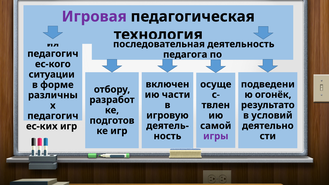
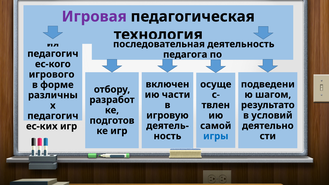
ситуации: ситуации -> игрового
огонёк: огонёк -> шагом
игры colour: purple -> blue
